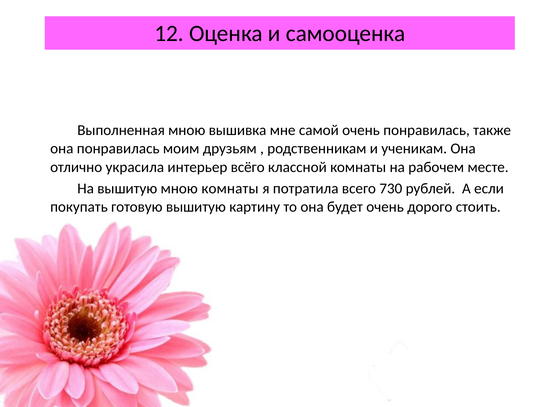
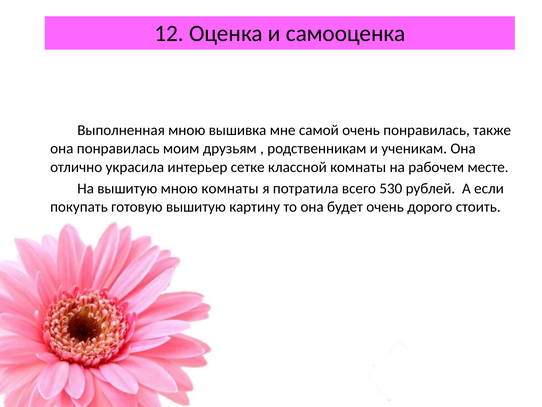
всёго: всёго -> сетке
730: 730 -> 530
